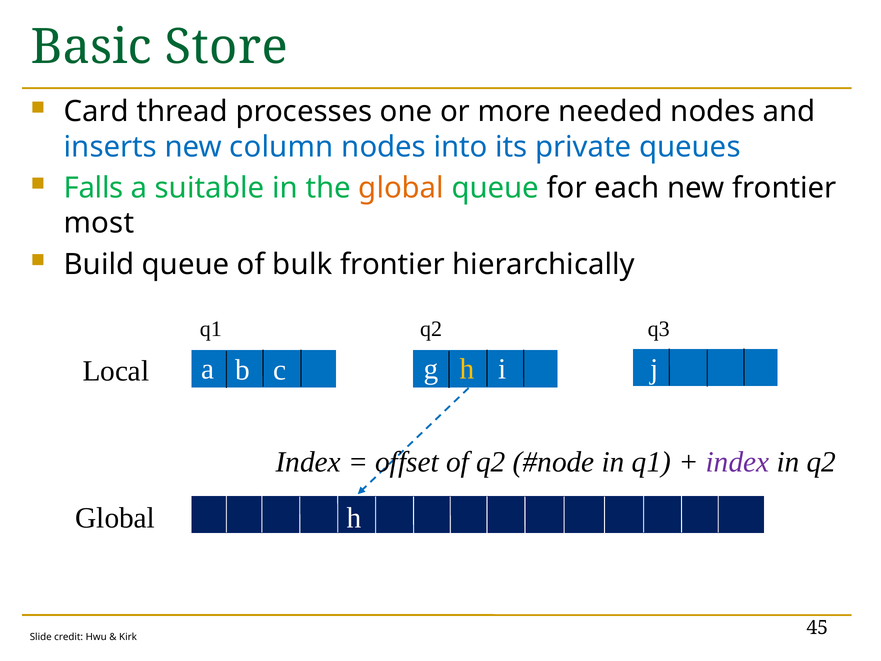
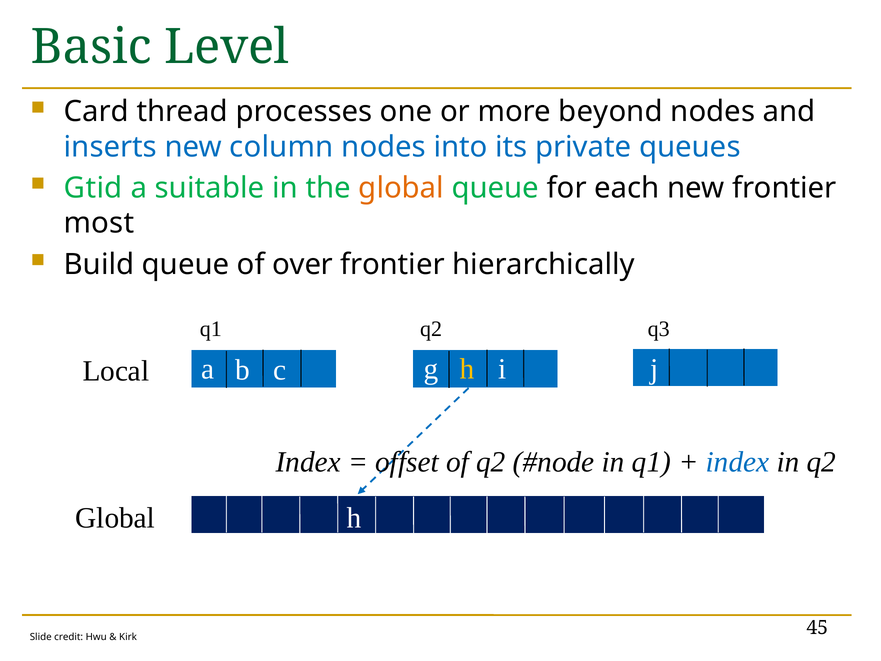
Store: Store -> Level
needed: needed -> beyond
Falls: Falls -> Gtid
bulk: bulk -> over
index at (737, 462) colour: purple -> blue
